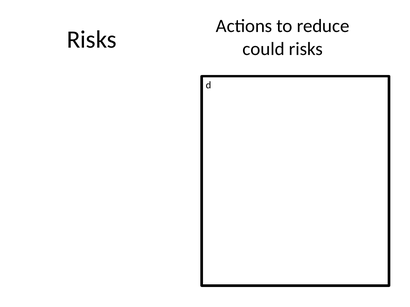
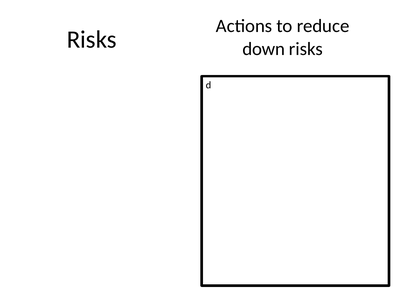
could: could -> down
